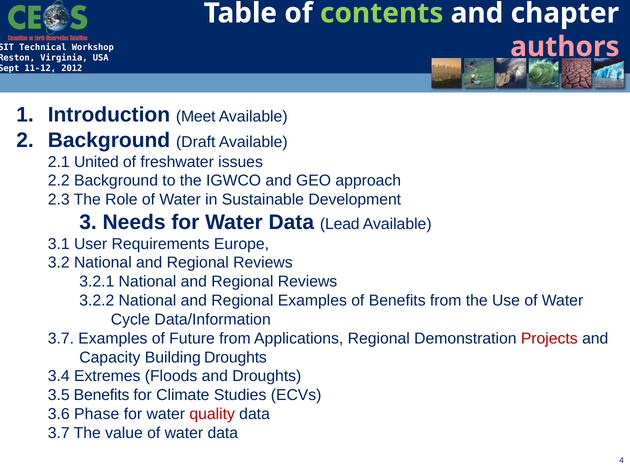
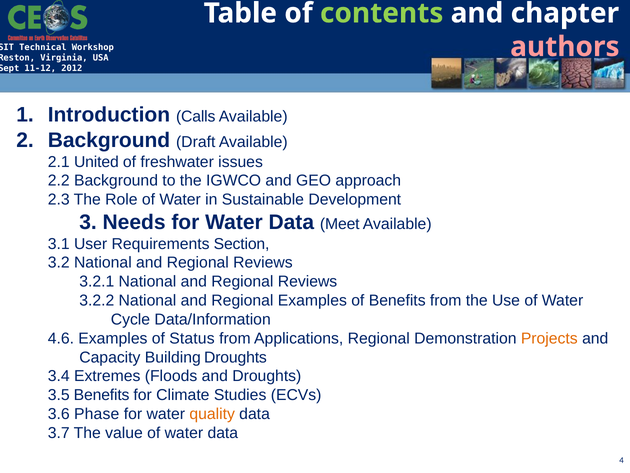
Meet: Meet -> Calls
Lead: Lead -> Meet
Europe: Europe -> Section
3.7 at (61, 338): 3.7 -> 4.6
Future: Future -> Status
Projects colour: red -> orange
quality colour: red -> orange
